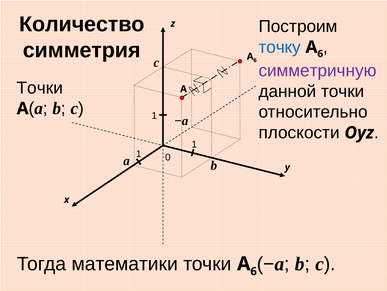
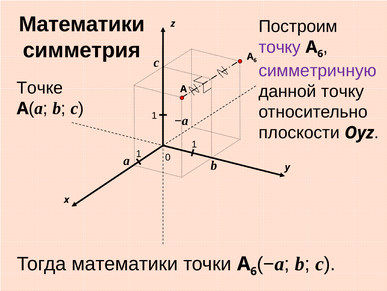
Количество at (82, 24): Количество -> Математики
точку at (280, 47) colour: blue -> purple
Точки at (40, 88): Точки -> Точке
данной точки: точки -> точку
